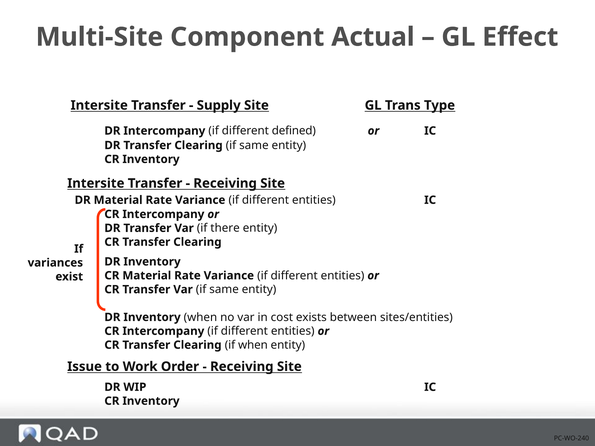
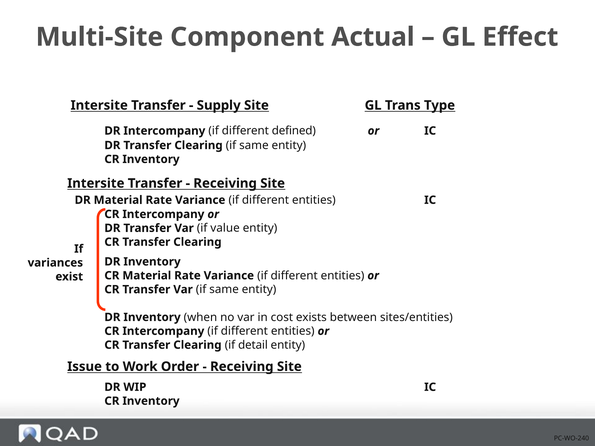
there: there -> value
if when: when -> detail
